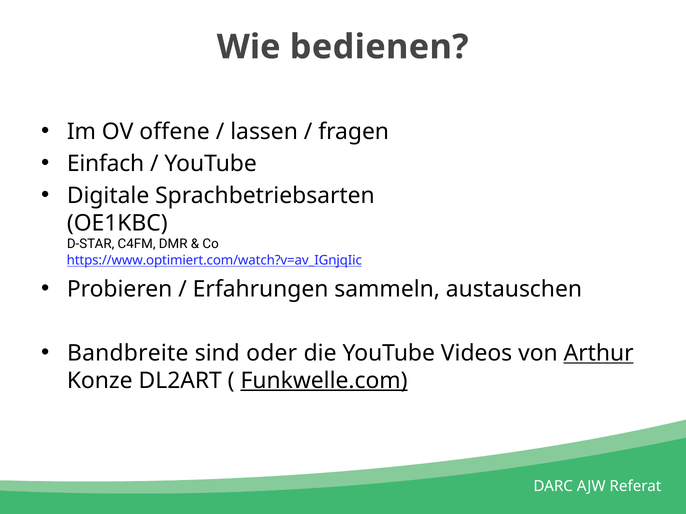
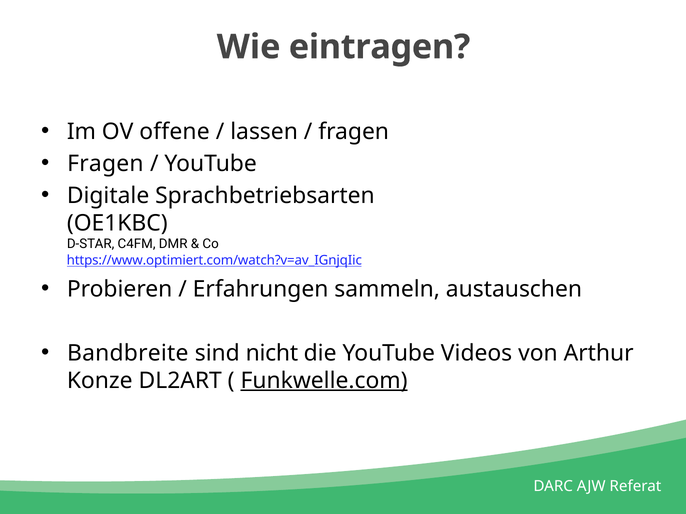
bedienen: bedienen -> eintragen
Einfach at (106, 164): Einfach -> Fragen
oder: oder -> nicht
Arthur underline: present -> none
